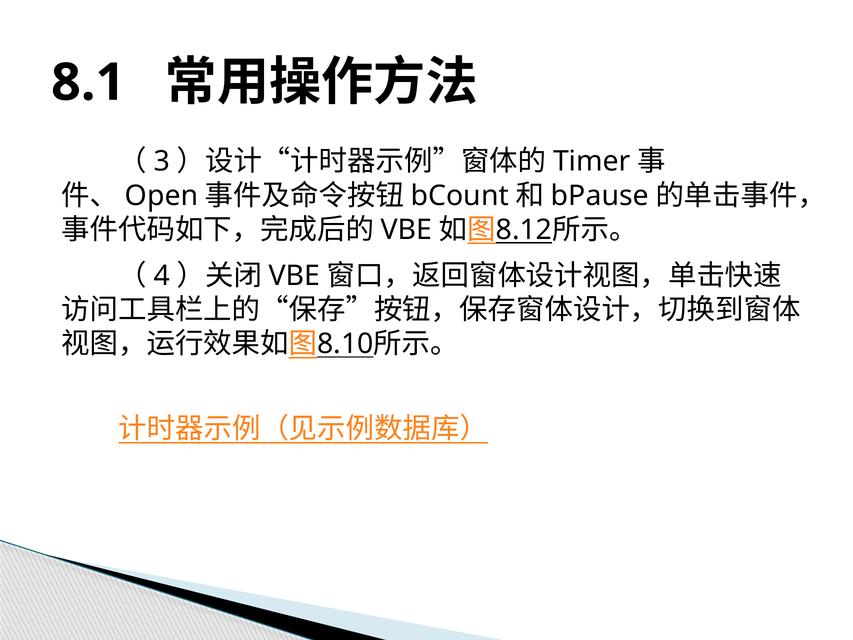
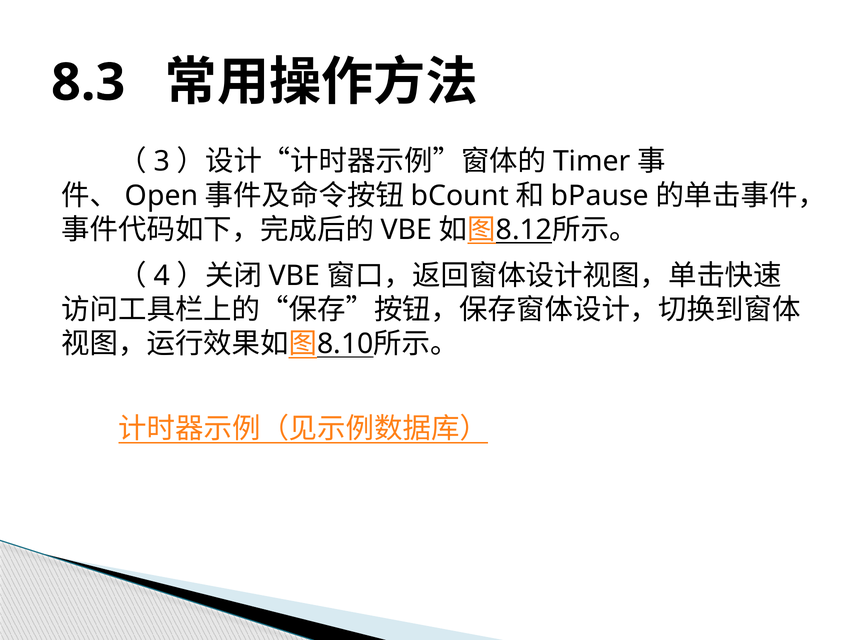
8.1: 8.1 -> 8.3
